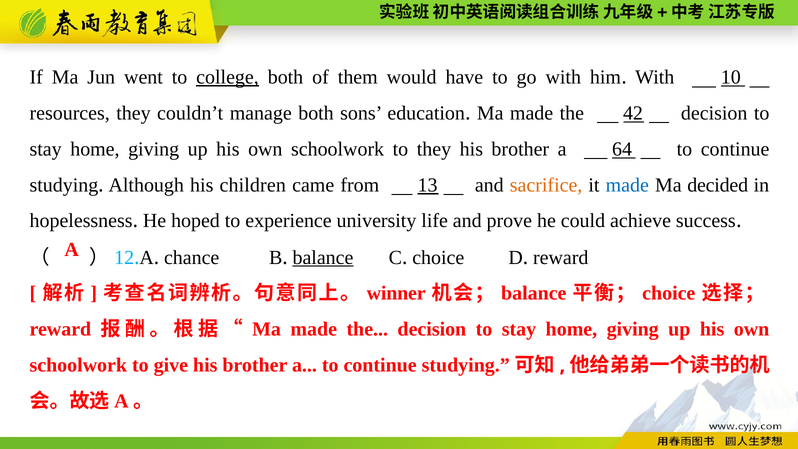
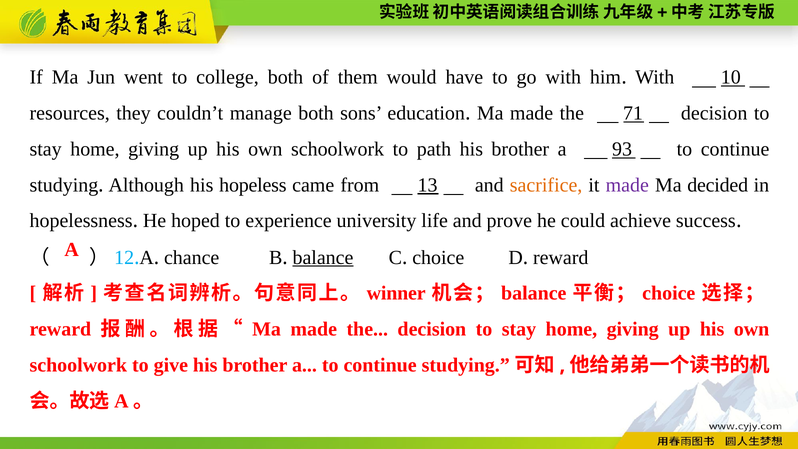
college underline: present -> none
42: 42 -> 71
to they: they -> path
64: 64 -> 93
children: children -> hopeless
made at (627, 185) colour: blue -> purple
